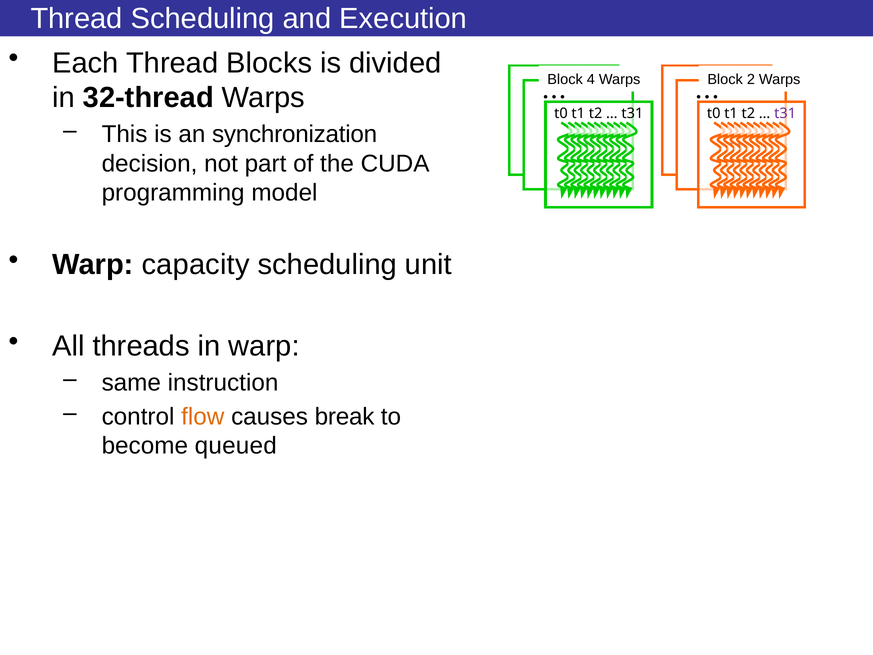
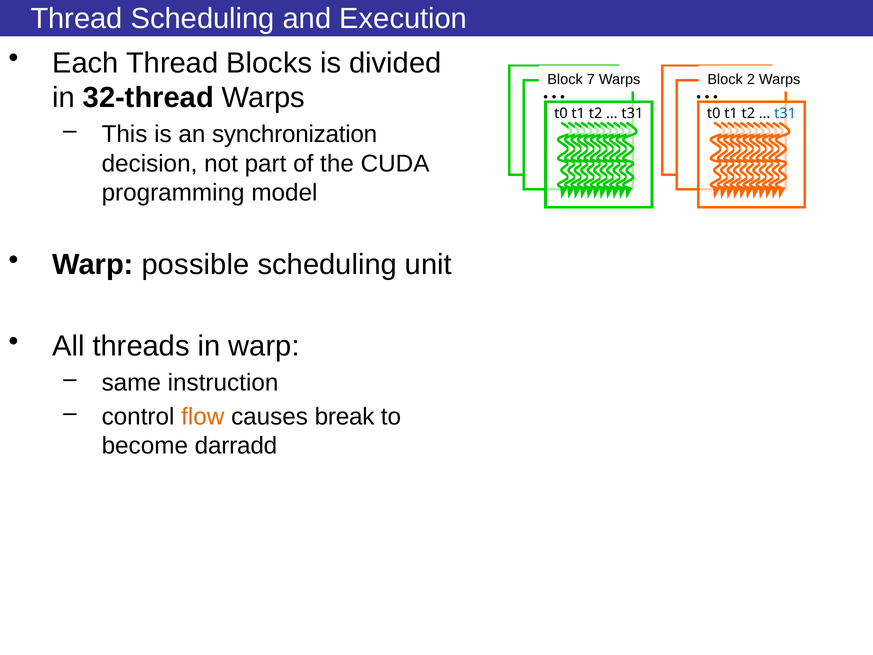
4: 4 -> 7
t31 at (785, 113) colour: purple -> blue
capacity: capacity -> possible
queued: queued -> darradd
